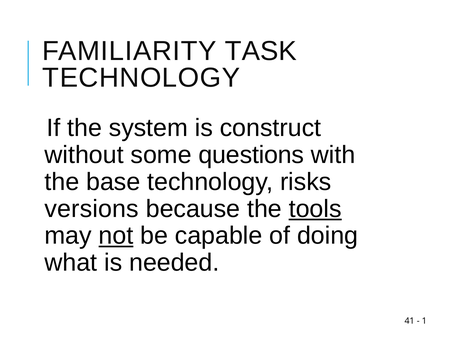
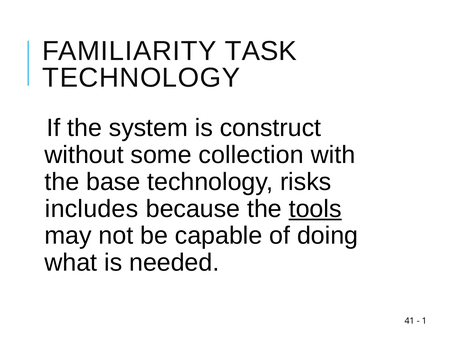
questions: questions -> collection
versions: versions -> includes
not underline: present -> none
